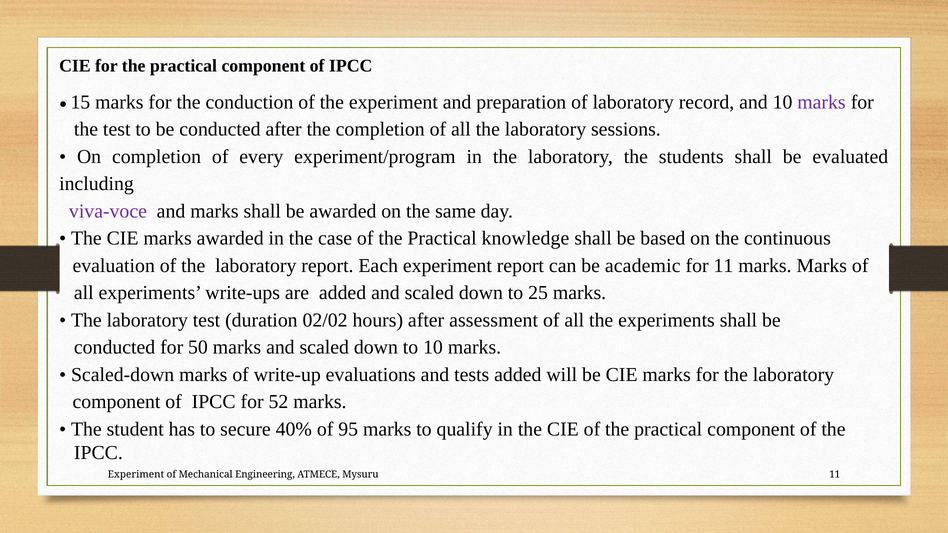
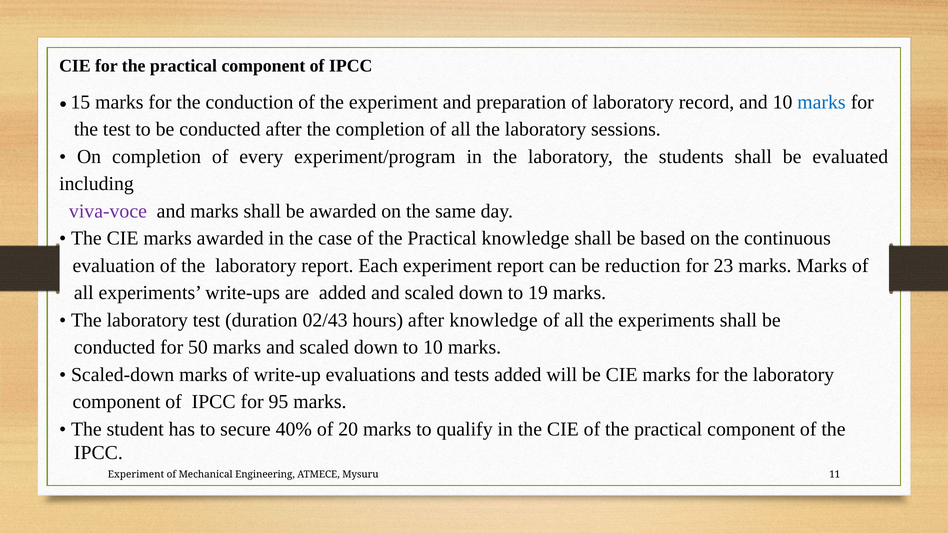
marks at (821, 102) colour: purple -> blue
academic: academic -> reduction
for 11: 11 -> 23
25: 25 -> 19
02/02: 02/02 -> 02/43
after assessment: assessment -> knowledge
52: 52 -> 95
95: 95 -> 20
